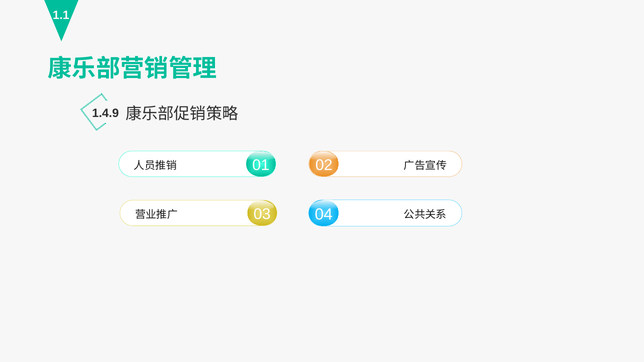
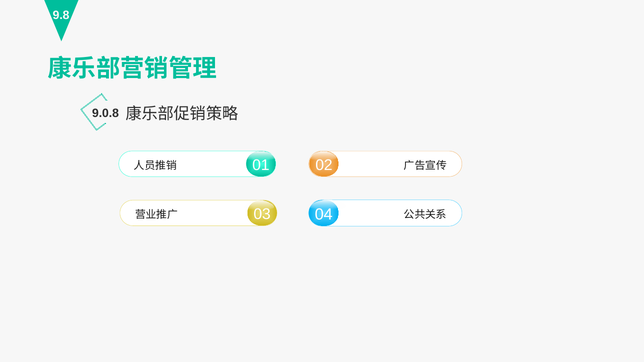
1.1: 1.1 -> 9.8
1.4.9: 1.4.9 -> 9.0.8
